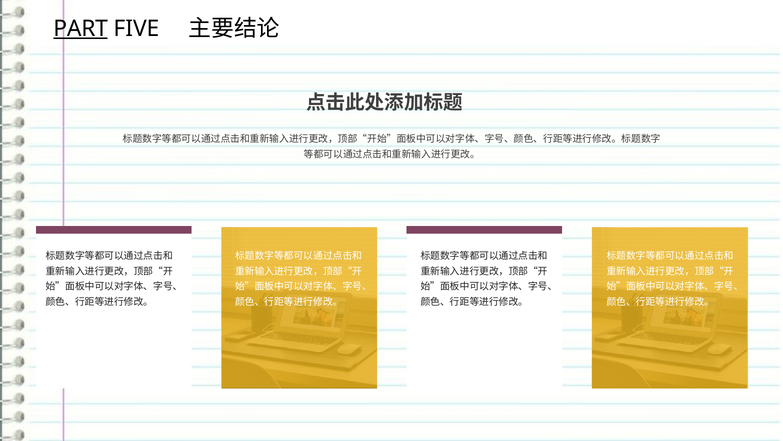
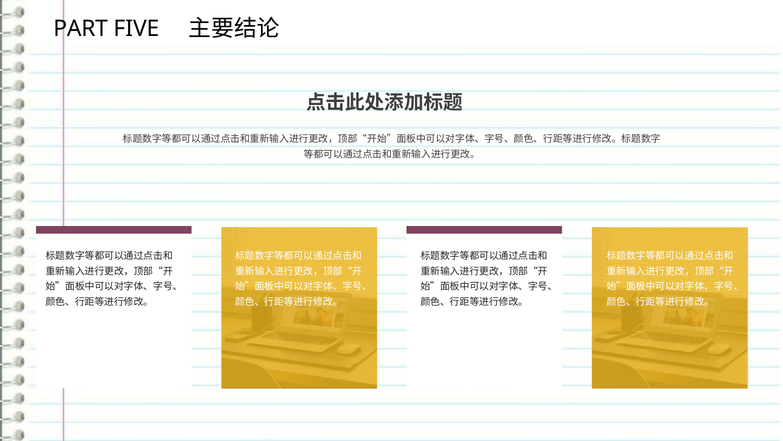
PART underline: present -> none
